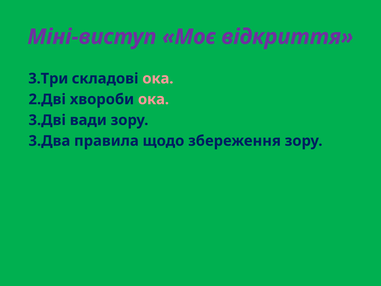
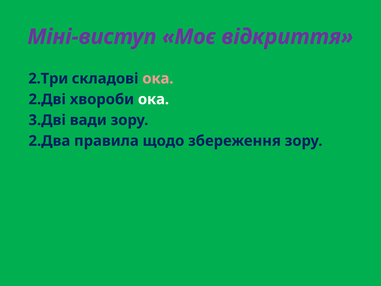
3.Три: 3.Три -> 2.Три
ока at (153, 99) colour: pink -> white
3.Два: 3.Два -> 2.Два
